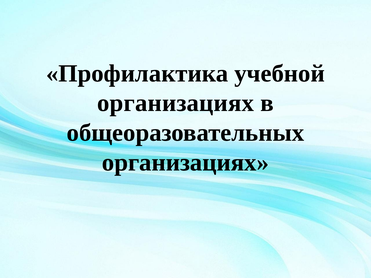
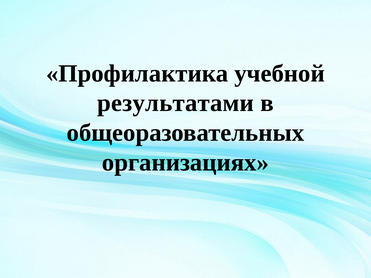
организациях at (176, 103): организациях -> результатами
